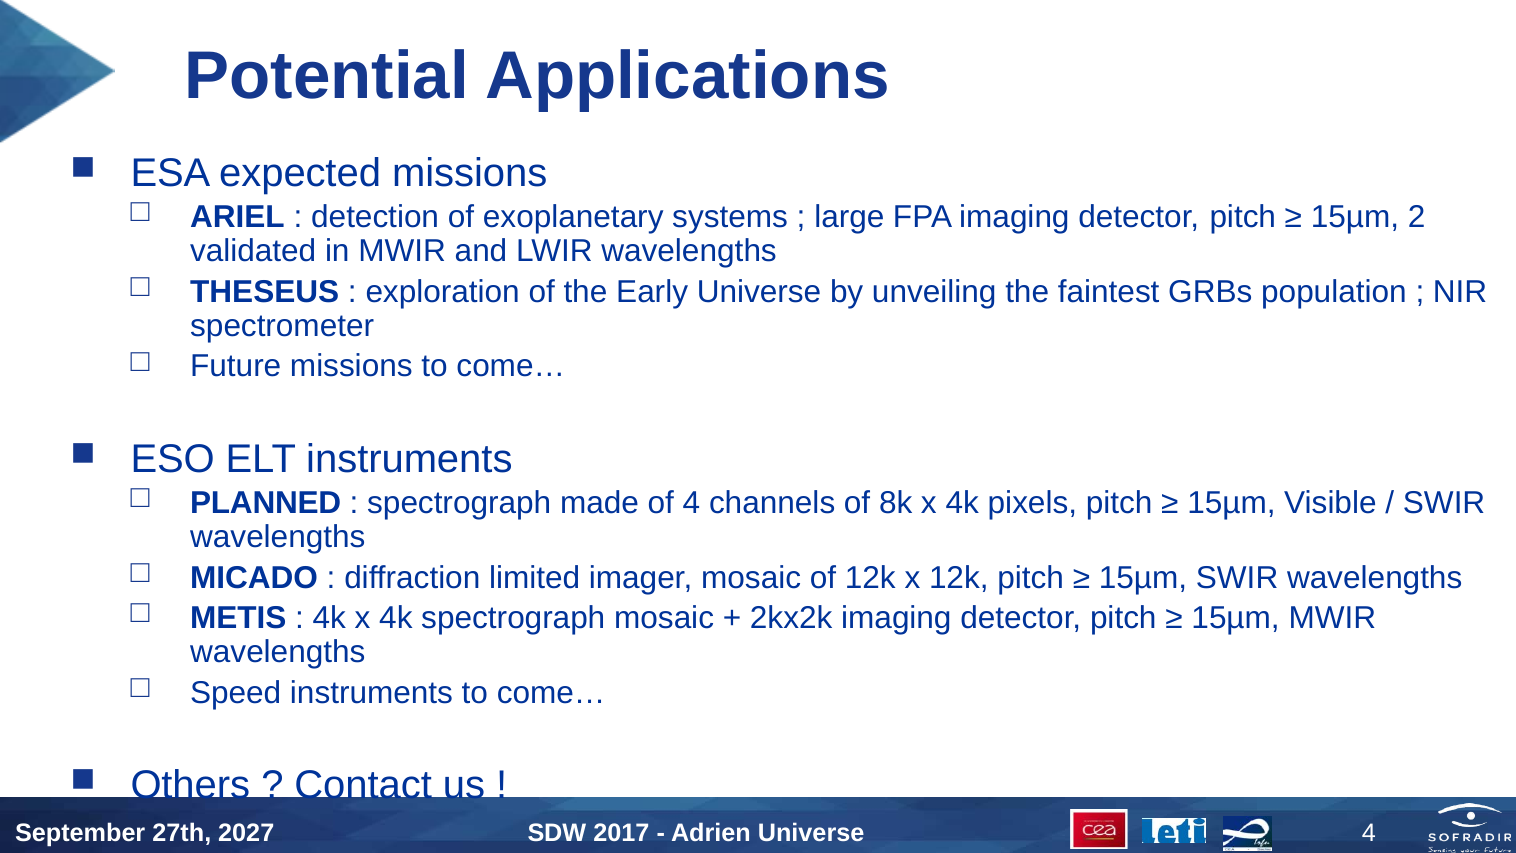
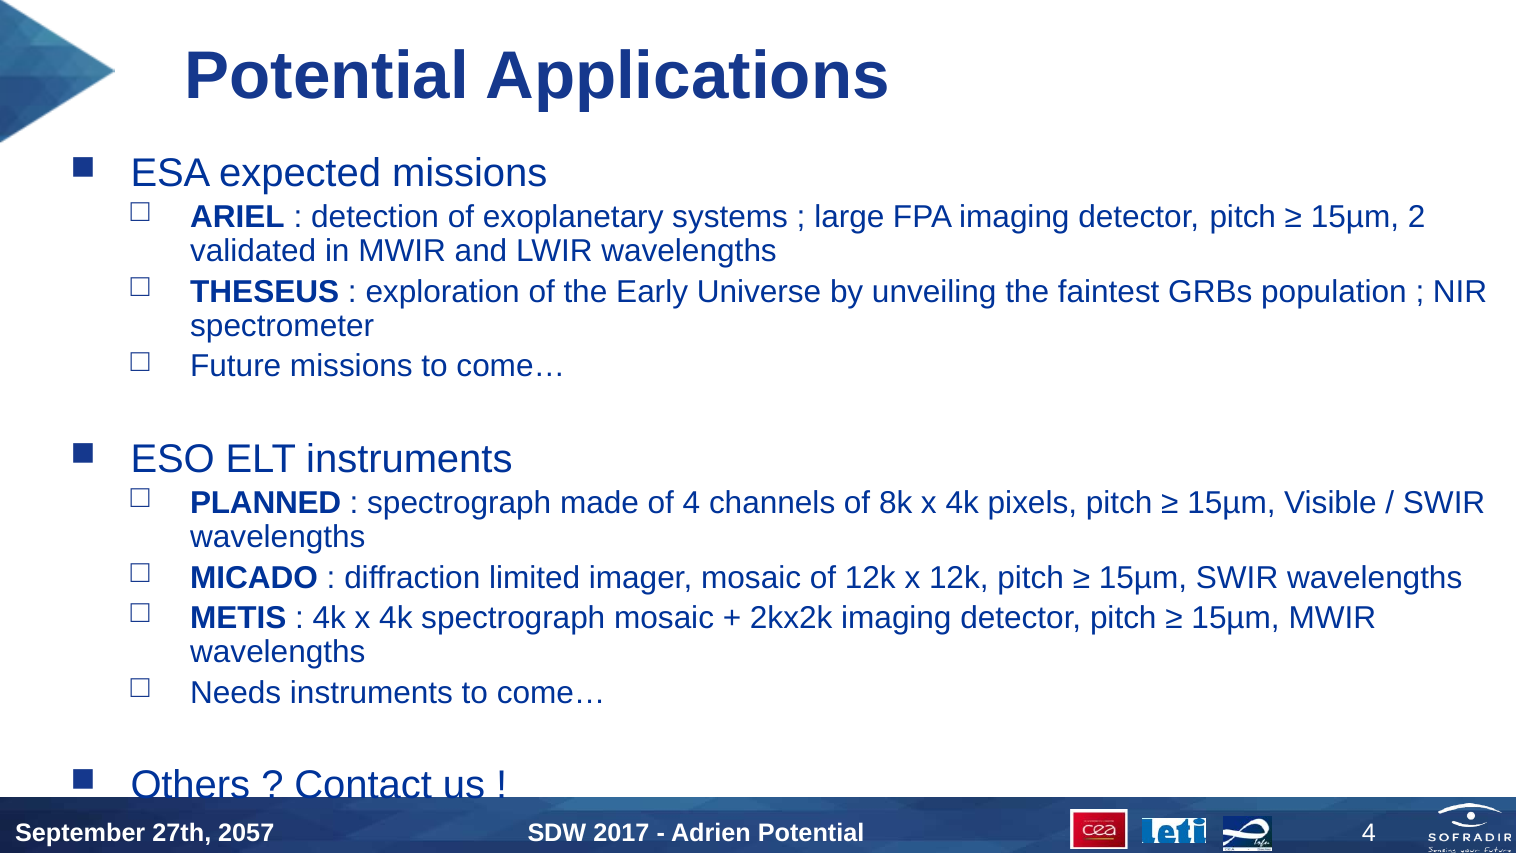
Speed: Speed -> Needs
2027: 2027 -> 2057
Adrien Universe: Universe -> Potential
